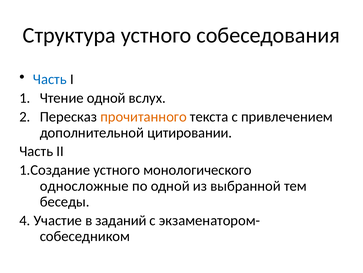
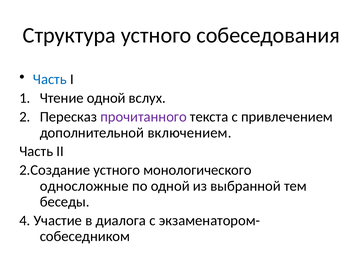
прочитанного colour: orange -> purple
цитировании: цитировании -> включением
1.Создание: 1.Создание -> 2.Создание
заданий: заданий -> диалога
